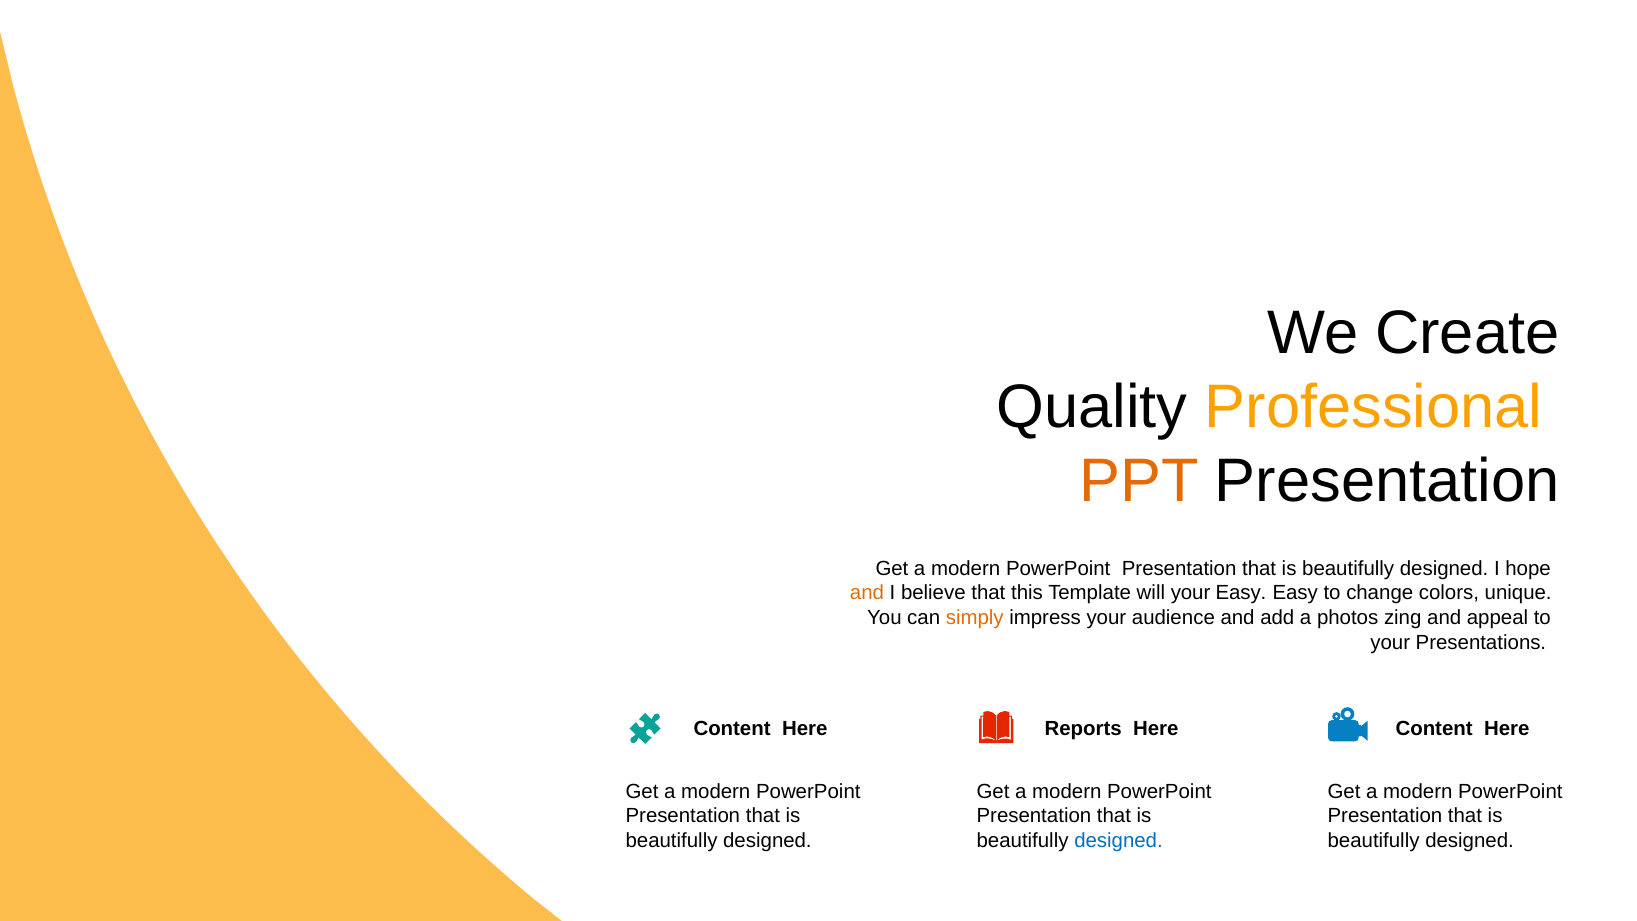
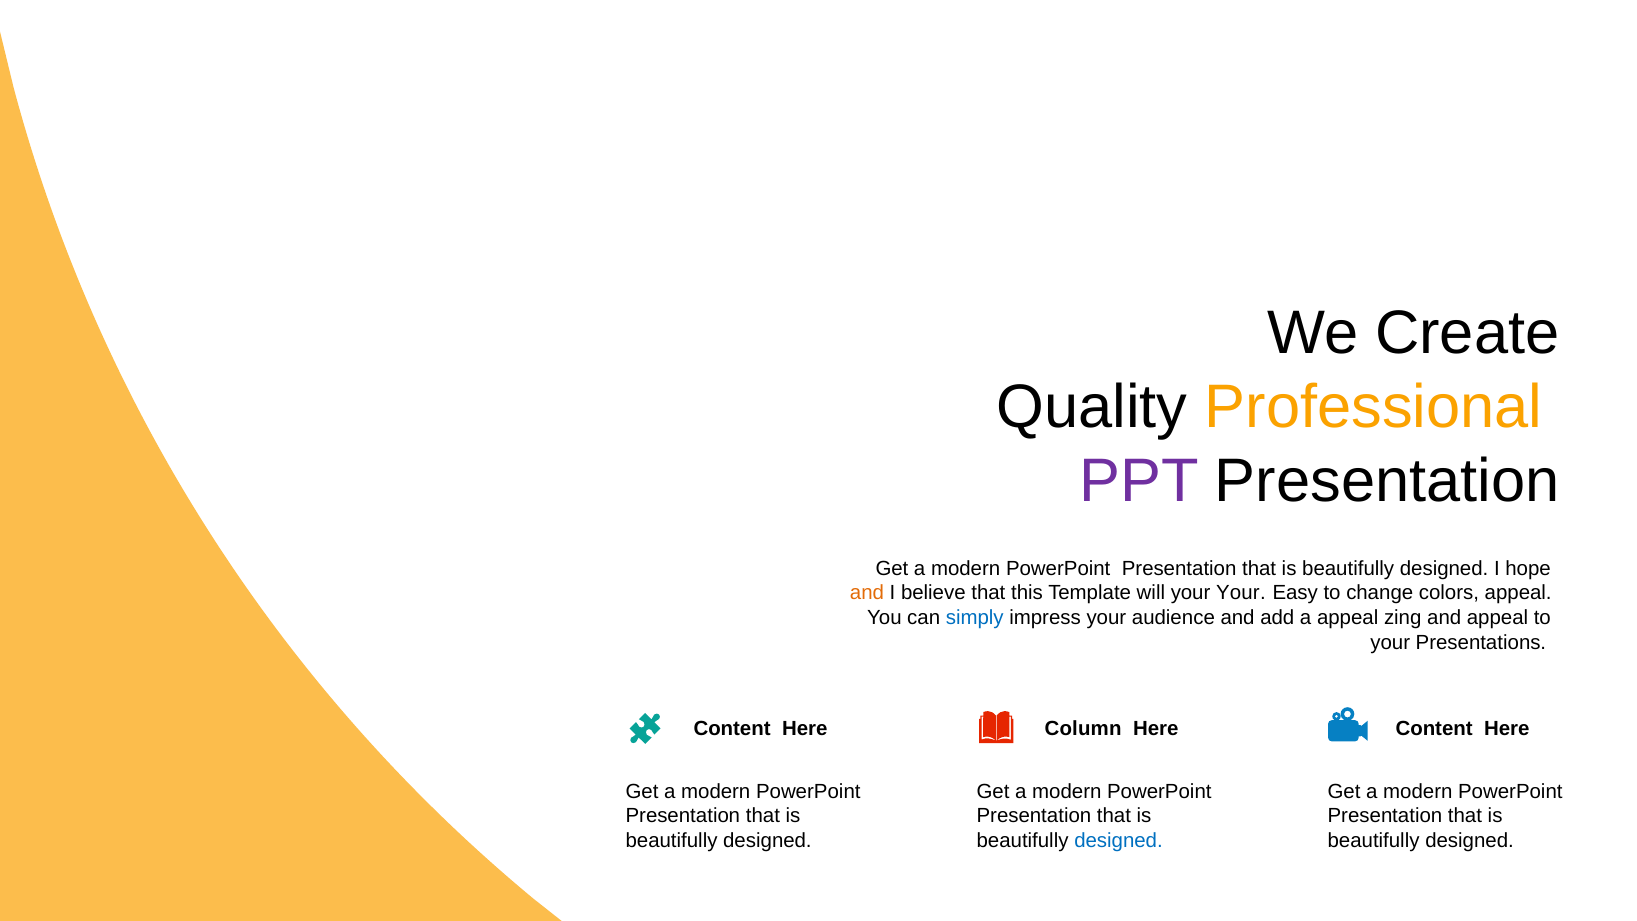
PPT colour: orange -> purple
your Easy: Easy -> Your
colors unique: unique -> appeal
simply colour: orange -> blue
a photos: photos -> appeal
Reports: Reports -> Column
